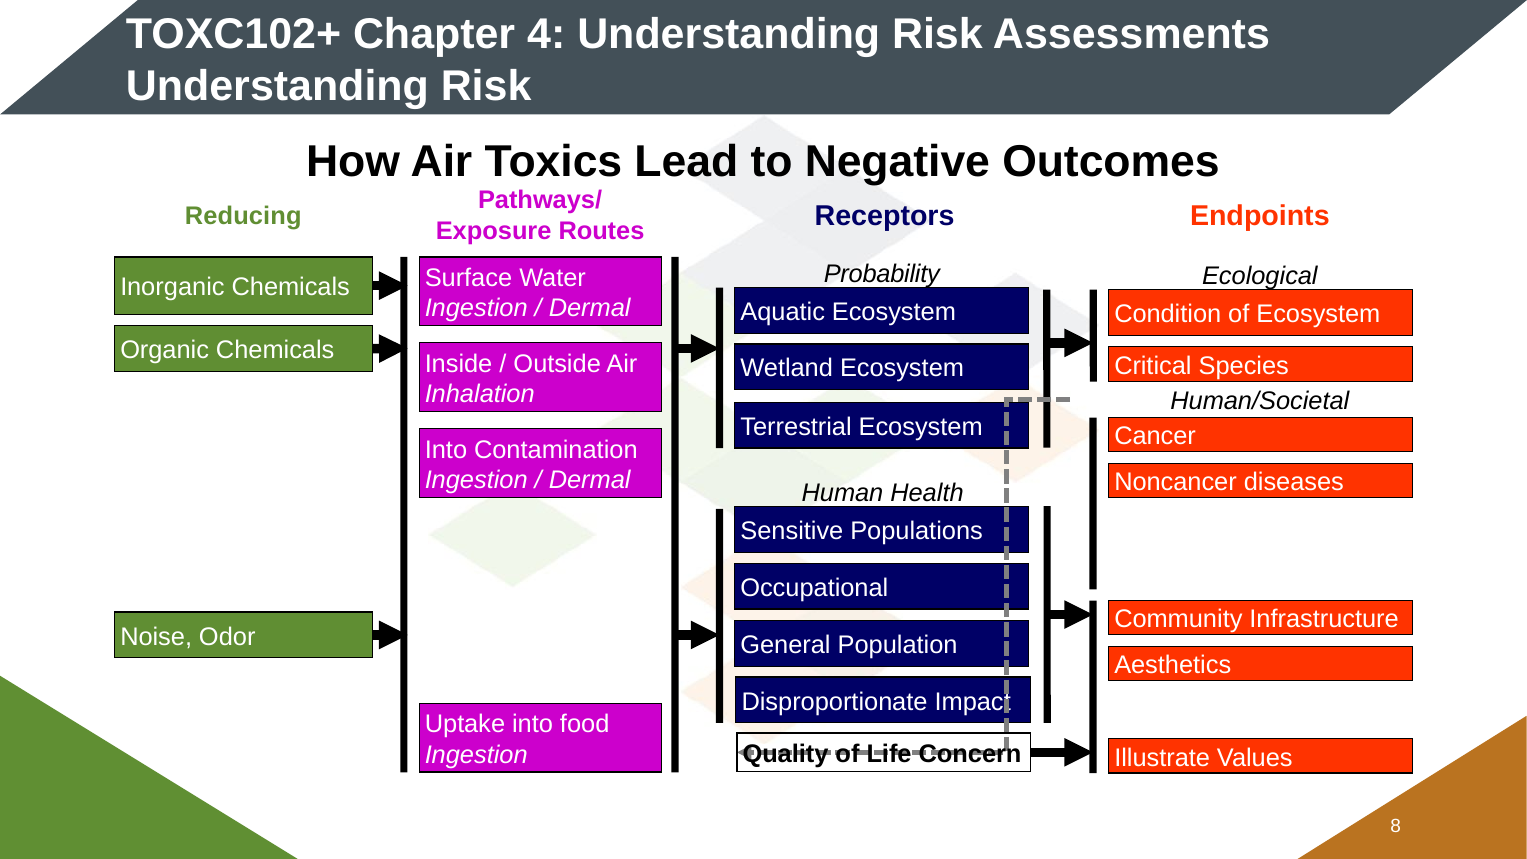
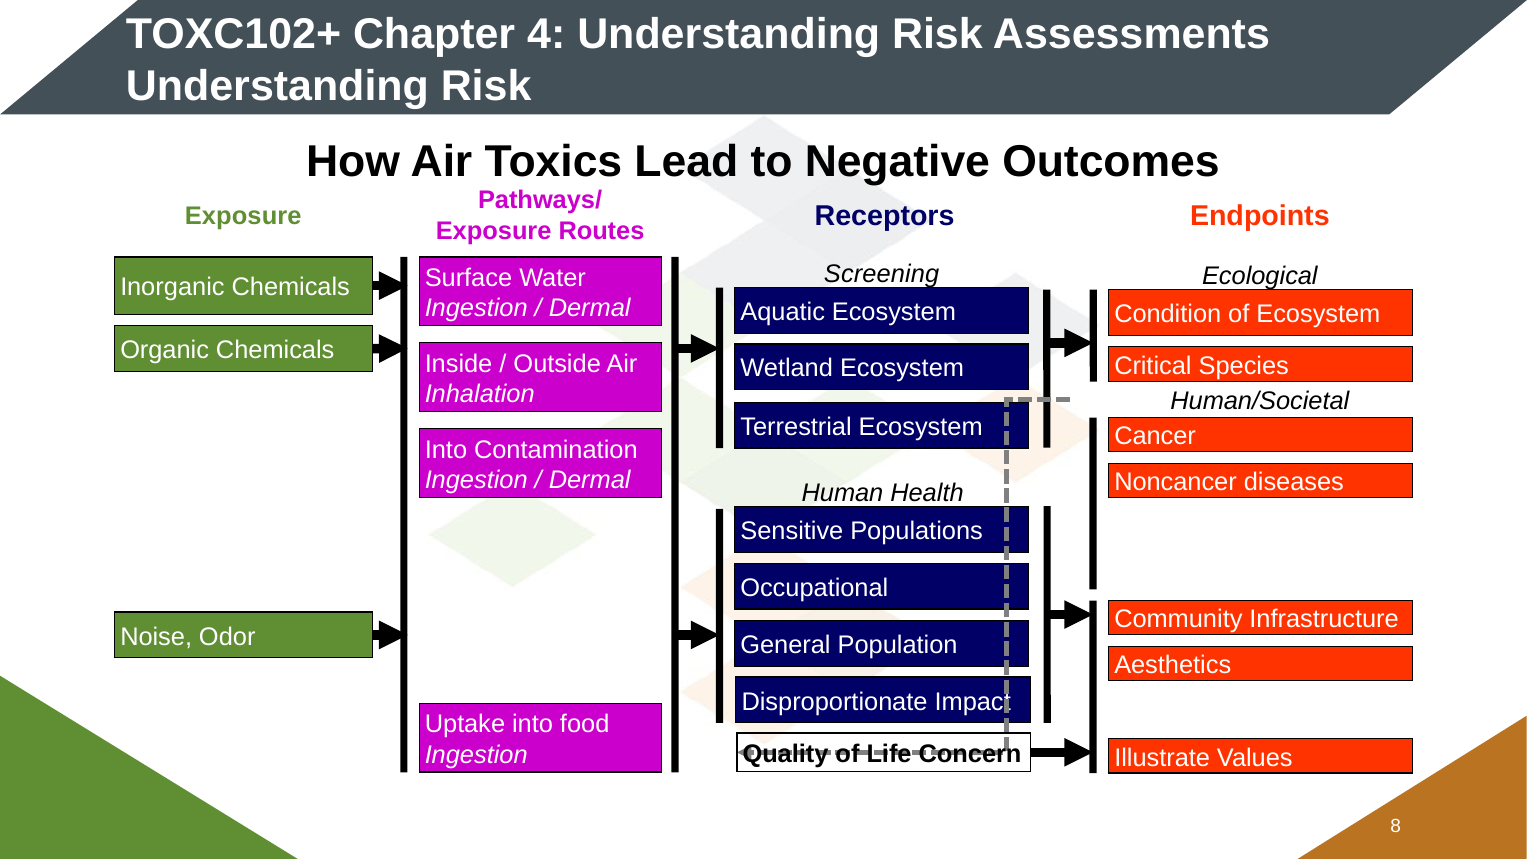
Reducing at (243, 216): Reducing -> Exposure
Probability: Probability -> Screening
